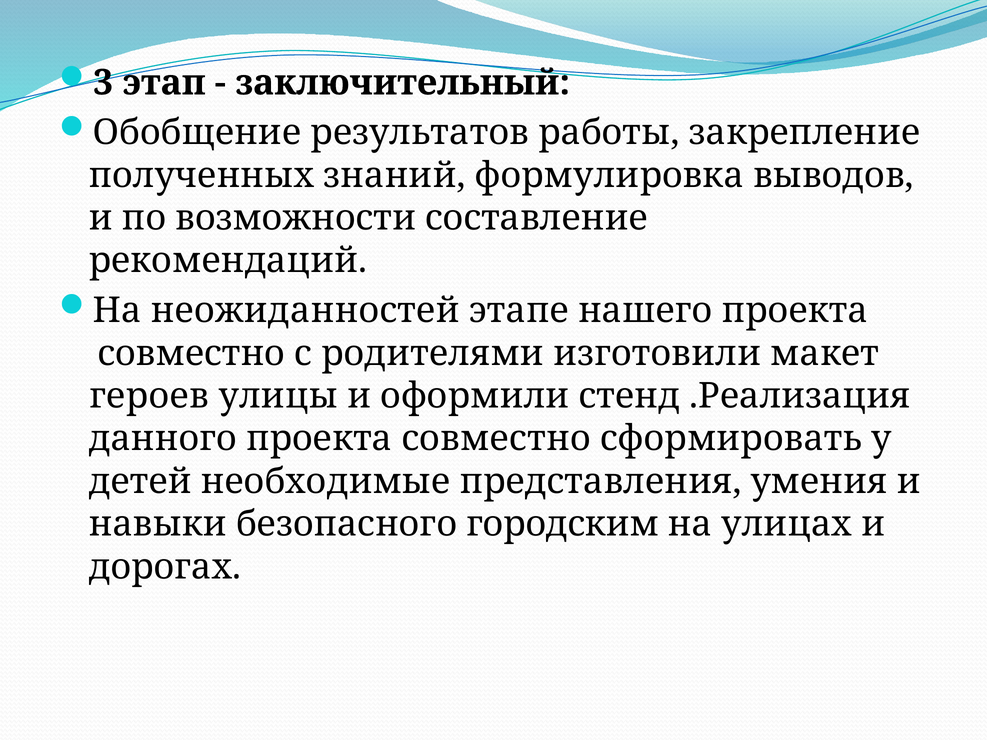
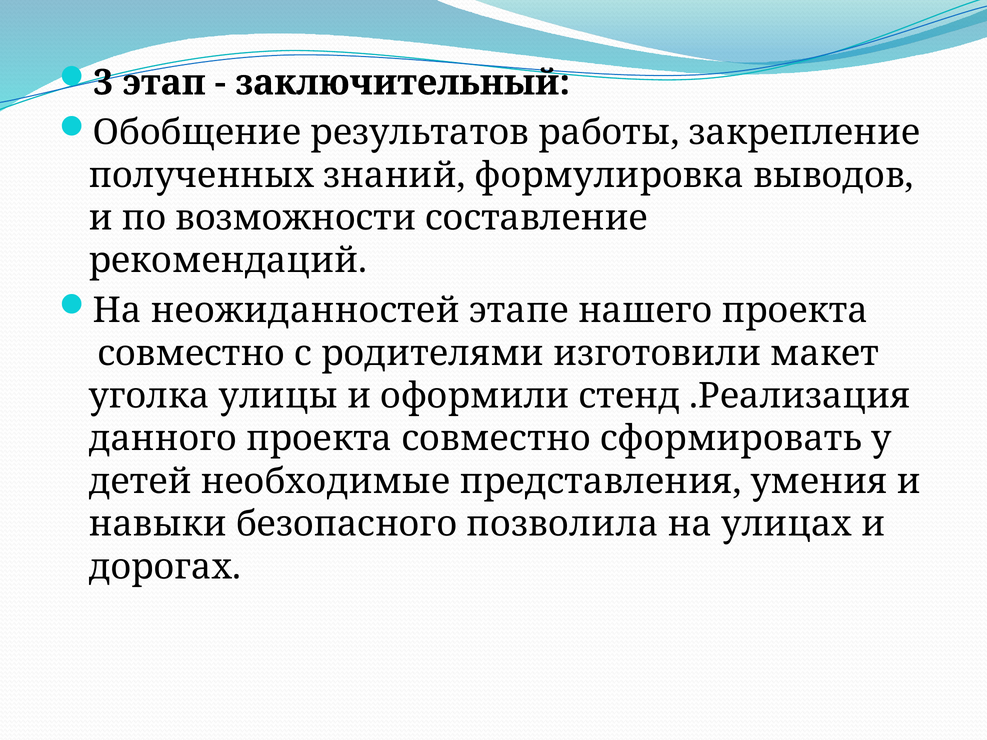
героев: героев -> уголка
городским: городским -> позволила
